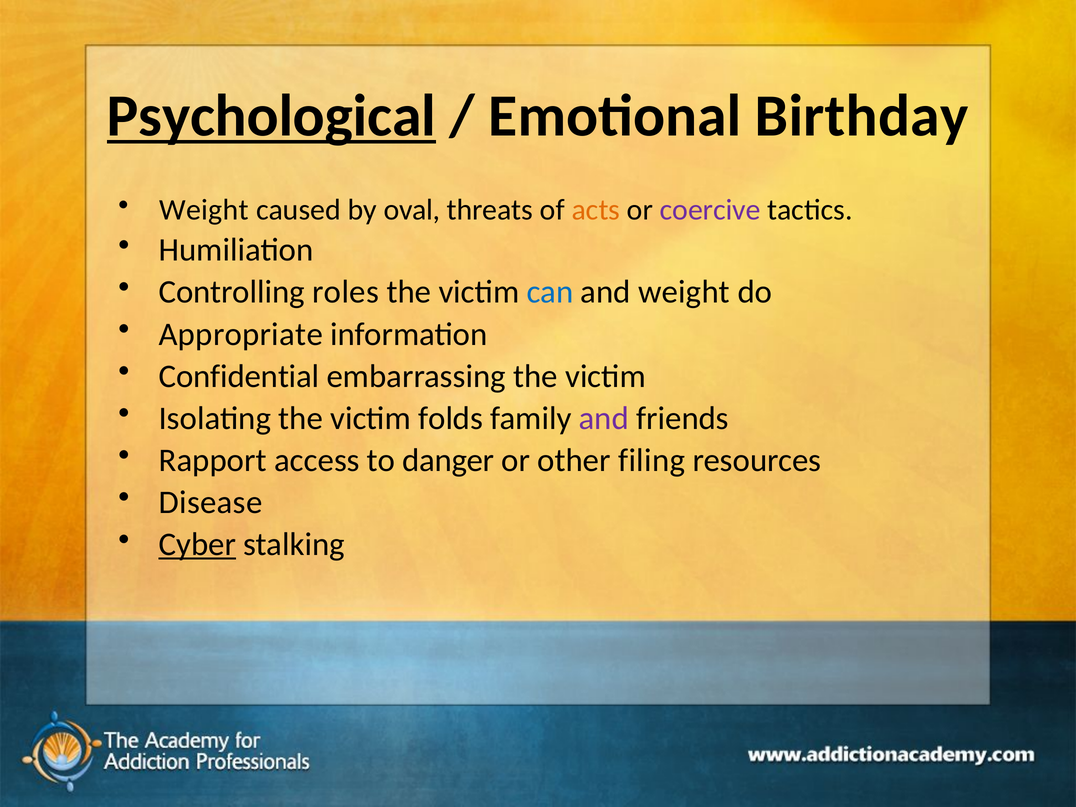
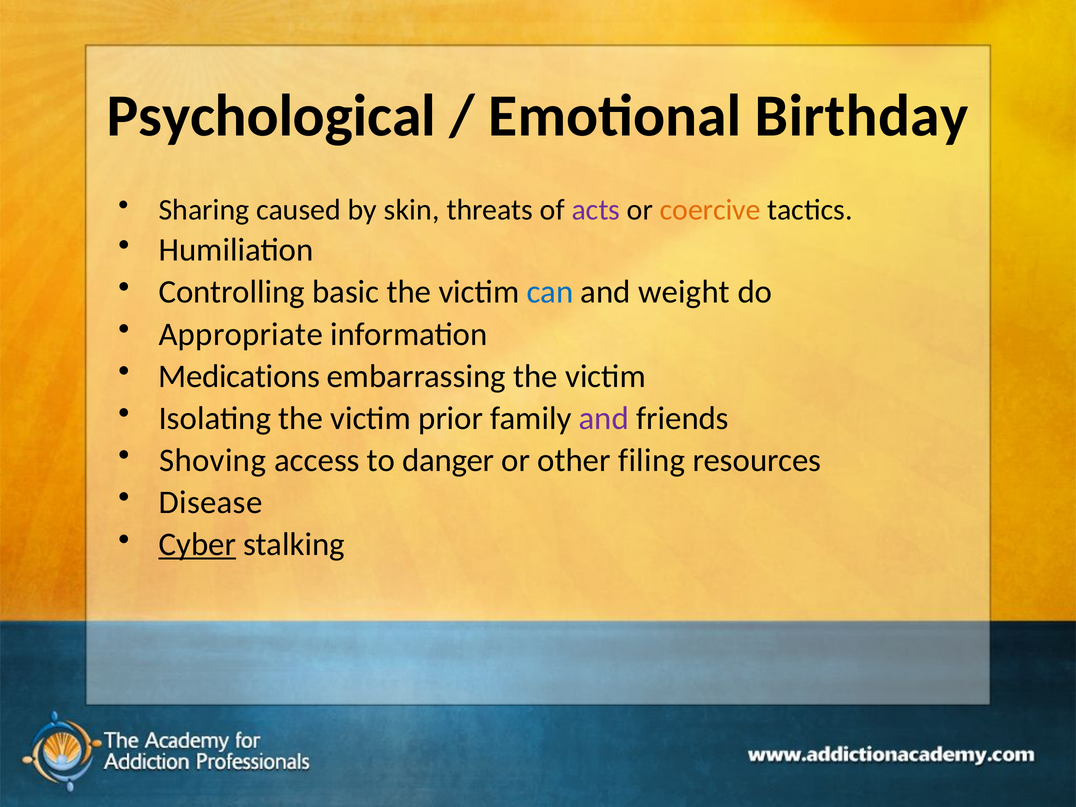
Psychological underline: present -> none
Weight at (204, 210): Weight -> Sharing
oval: oval -> skin
acts colour: orange -> purple
coercive colour: purple -> orange
roles: roles -> basic
Confidential: Confidential -> Medications
folds: folds -> prior
Rapport: Rapport -> Shoving
